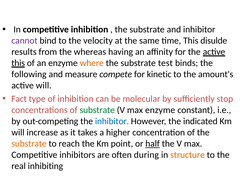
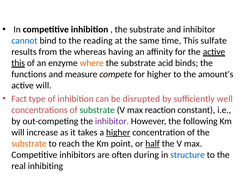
cannot colour: purple -> blue
velocity: velocity -> reading
disulde: disulde -> sulfate
test: test -> acid
following: following -> functions
for kinetic: kinetic -> higher
molecular: molecular -> disrupted
stop: stop -> well
max enzyme: enzyme -> reaction
inhibitor at (112, 121) colour: blue -> purple
indicated: indicated -> following
higher at (118, 132) underline: none -> present
structure colour: orange -> blue
